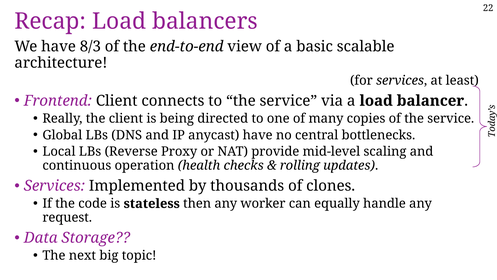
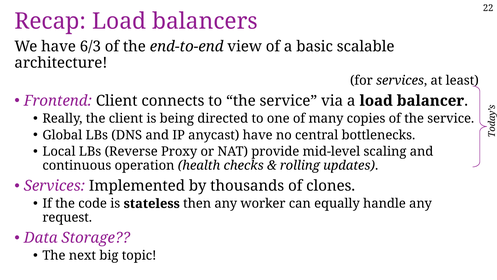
8/3: 8/3 -> 6/3
